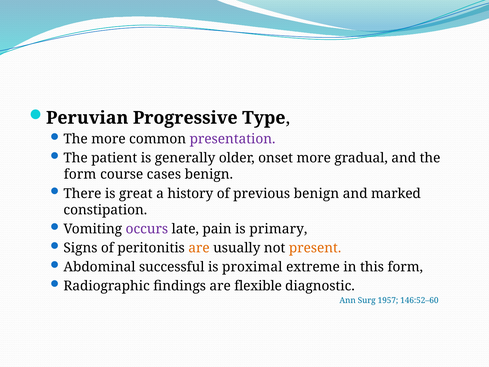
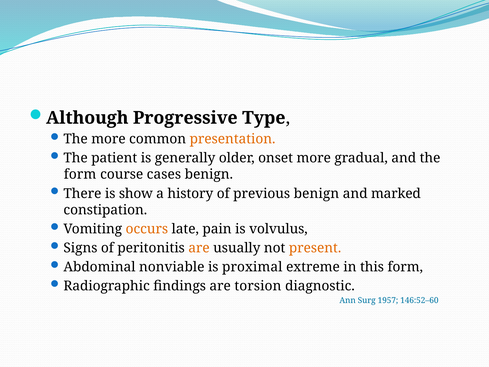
Peruvian: Peruvian -> Although
presentation colour: purple -> orange
great: great -> show
occurs colour: purple -> orange
primary: primary -> volvulus
successful: successful -> nonviable
flexible: flexible -> torsion
